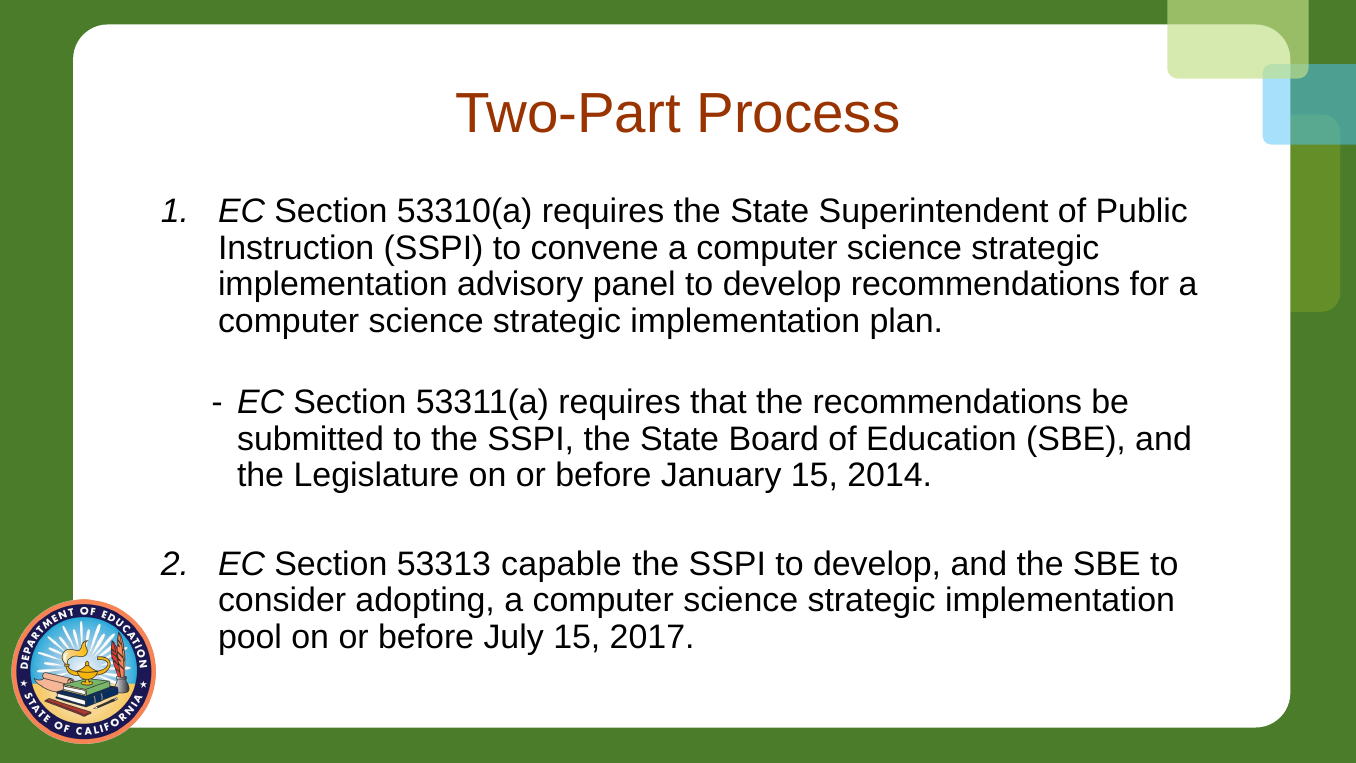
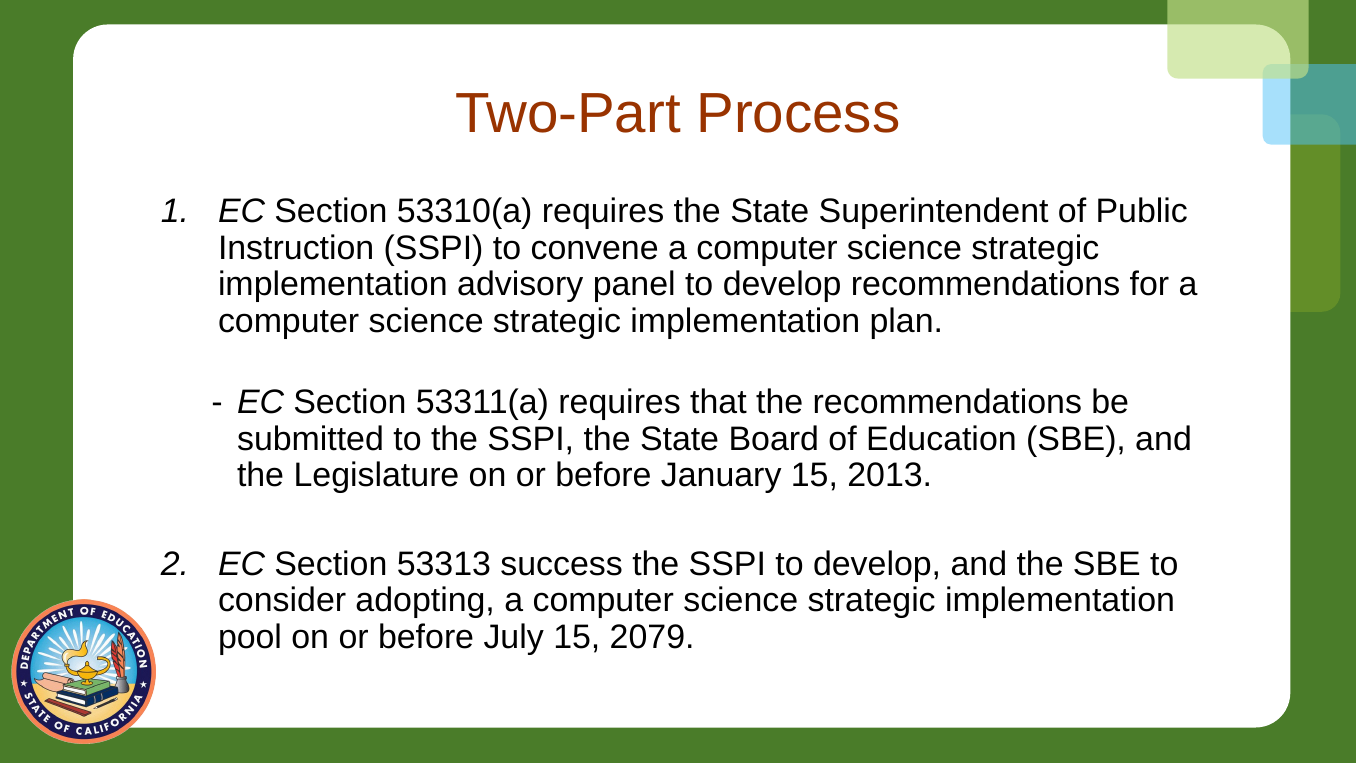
2014: 2014 -> 2013
capable: capable -> success
2017: 2017 -> 2079
